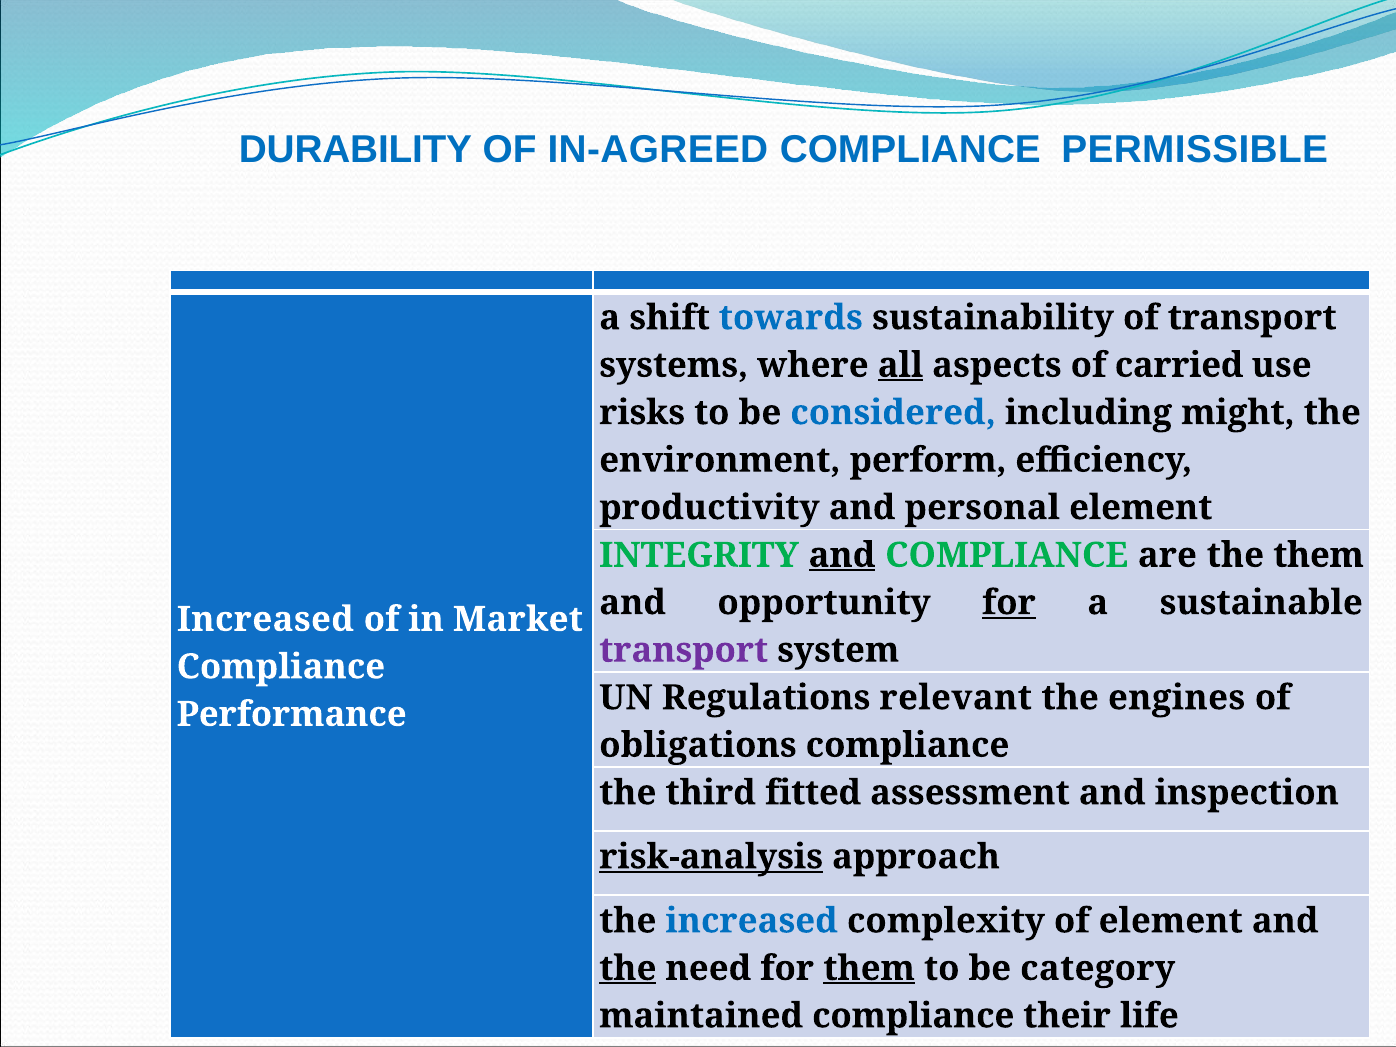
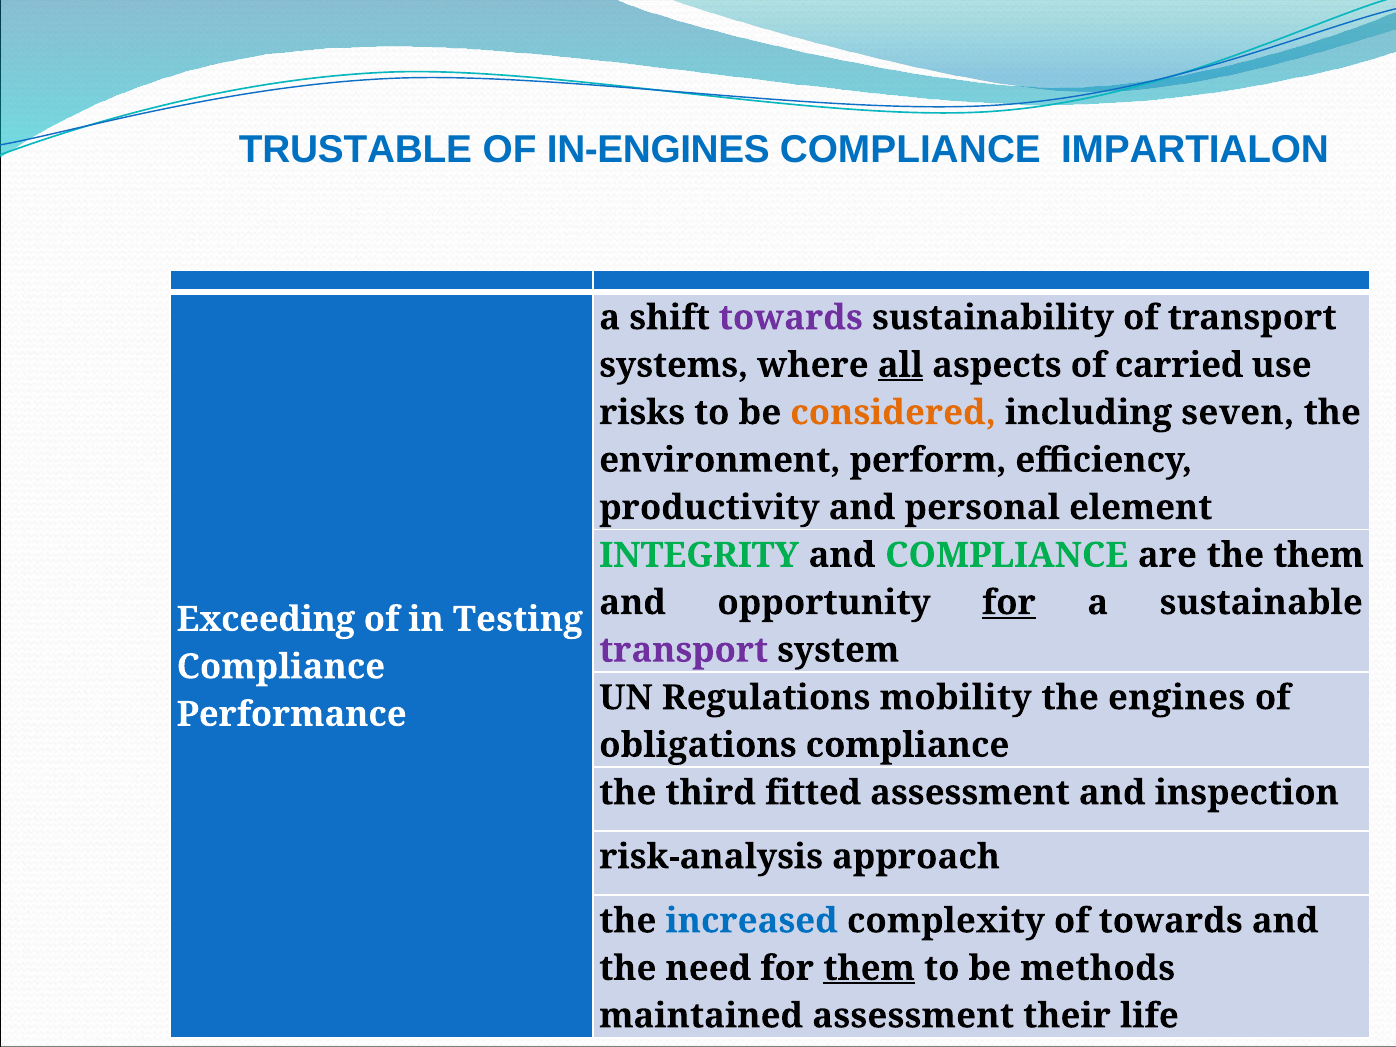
DURABILITY: DURABILITY -> TRUSTABLE
IN-AGREED: IN-AGREED -> IN-ENGINES
PERMISSIBLE: PERMISSIBLE -> IMPARTIALON
towards at (791, 318) colour: blue -> purple
considered colour: blue -> orange
might: might -> seven
and at (842, 555) underline: present -> none
Increased at (265, 619): Increased -> Exceeding
Market: Market -> Testing
relevant: relevant -> mobility
risk-analysis underline: present -> none
of element: element -> towards
the at (628, 968) underline: present -> none
category: category -> methods
maintained compliance: compliance -> assessment
